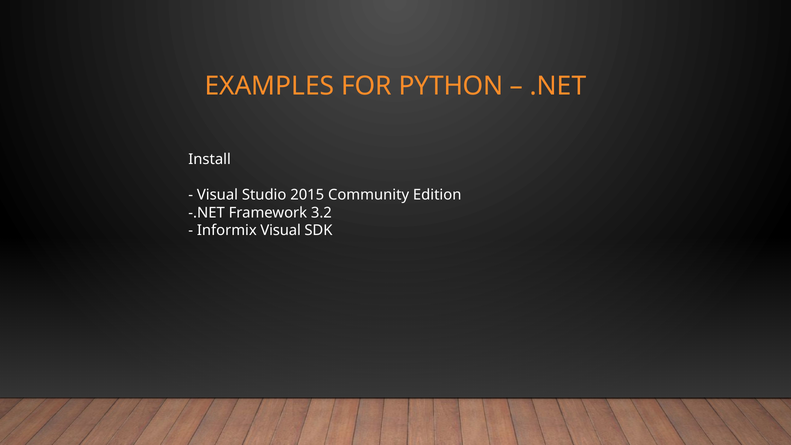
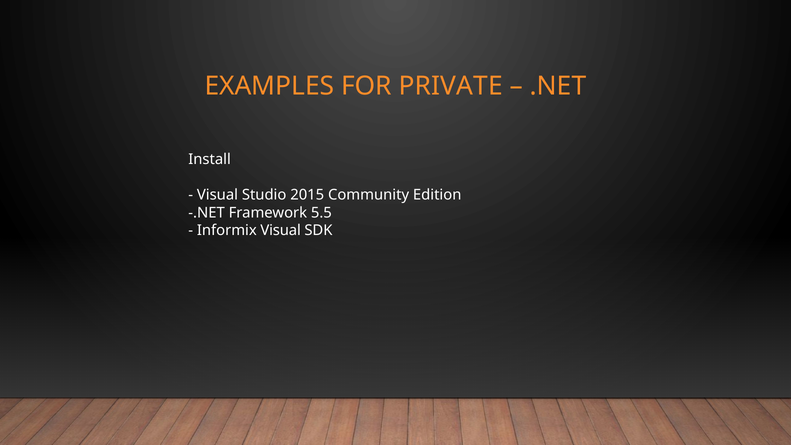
PYTHON: PYTHON -> PRIVATE
3.2: 3.2 -> 5.5
